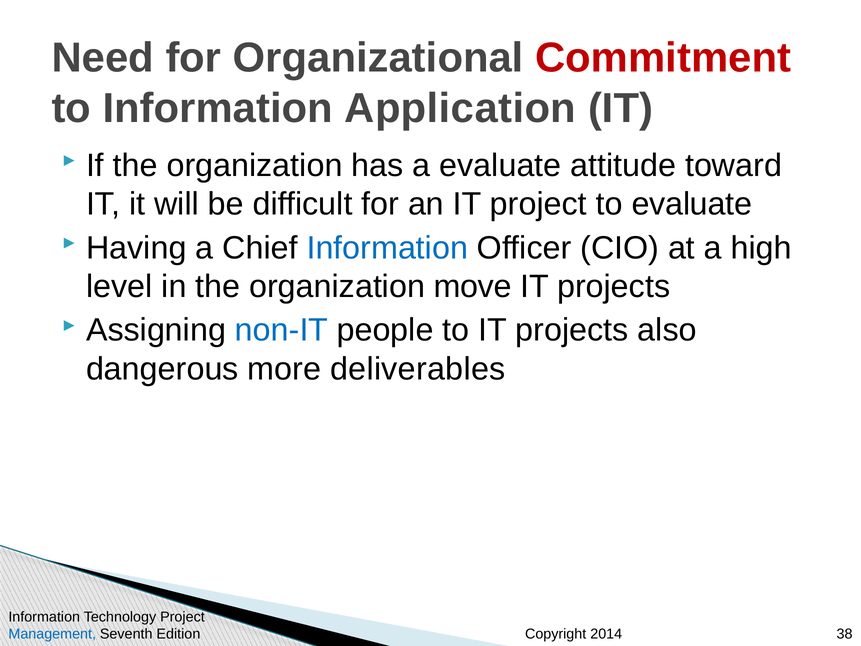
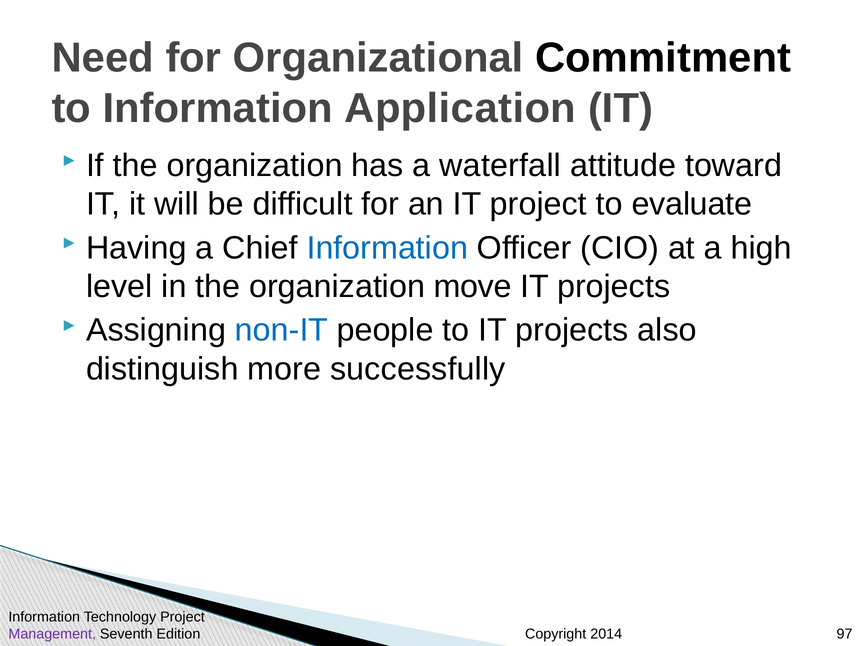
Commitment colour: red -> black
a evaluate: evaluate -> waterfall
dangerous: dangerous -> distinguish
deliverables: deliverables -> successfully
Management colour: blue -> purple
38: 38 -> 97
